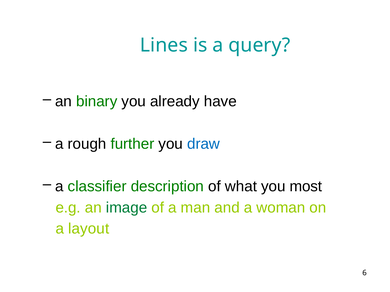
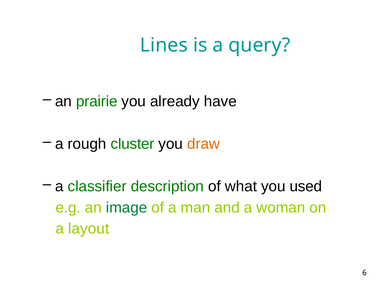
binary: binary -> prairie
further: further -> cluster
draw colour: blue -> orange
most: most -> used
